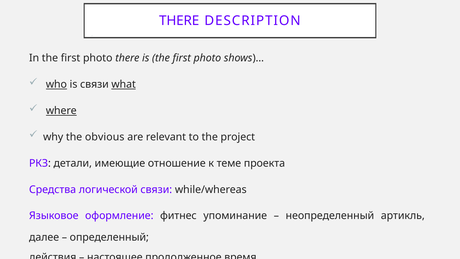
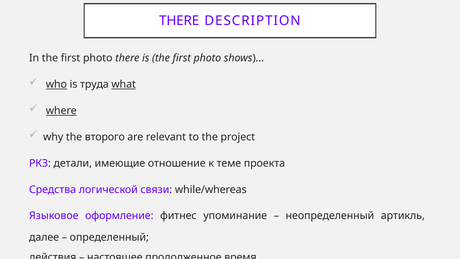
is связи: связи -> труда
obvious: obvious -> второго
